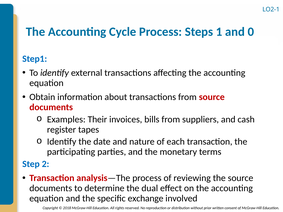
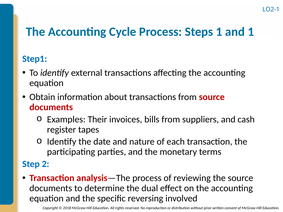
and 0: 0 -> 1
exchange: exchange -> reversing
